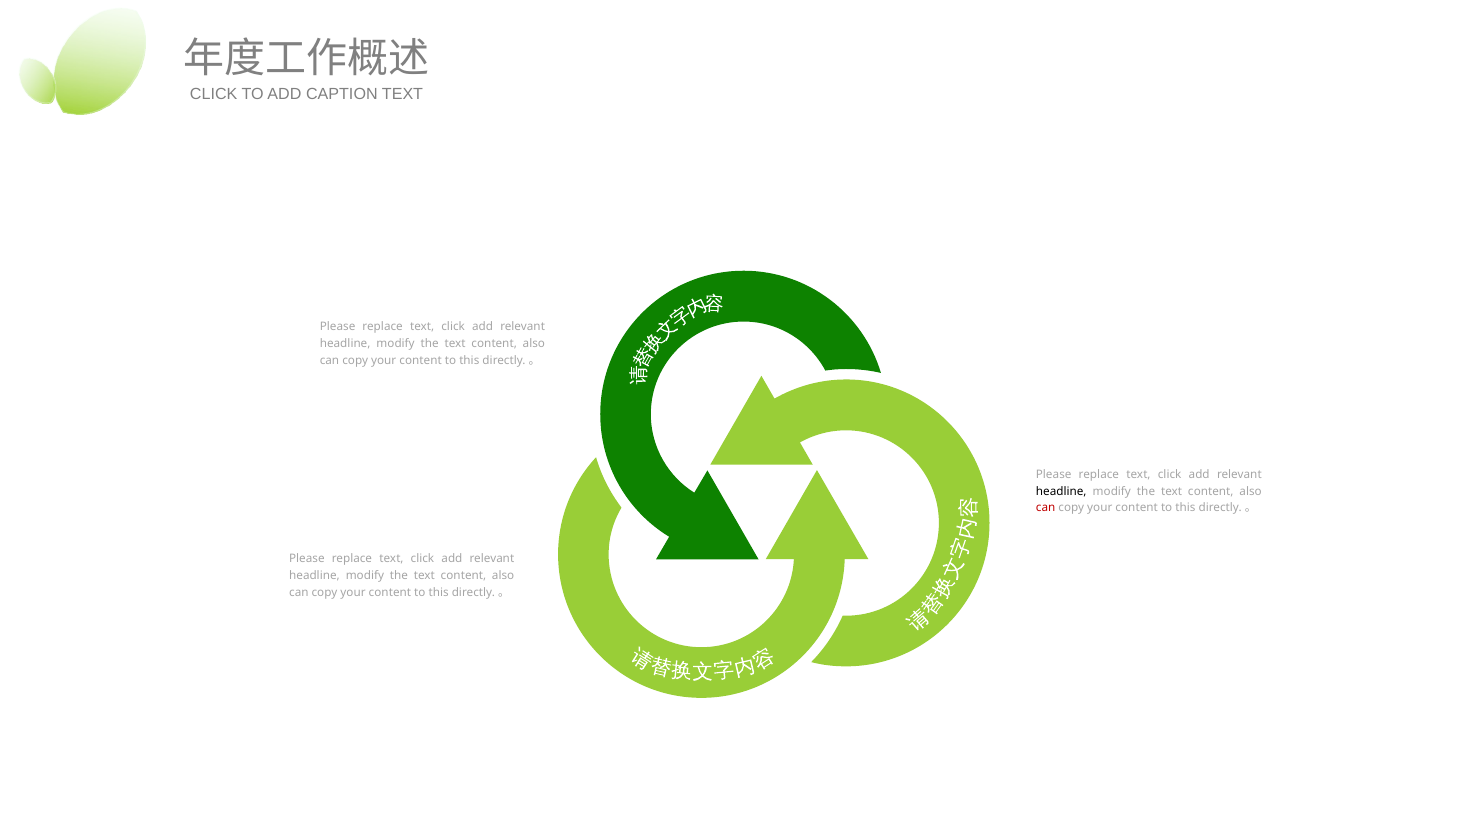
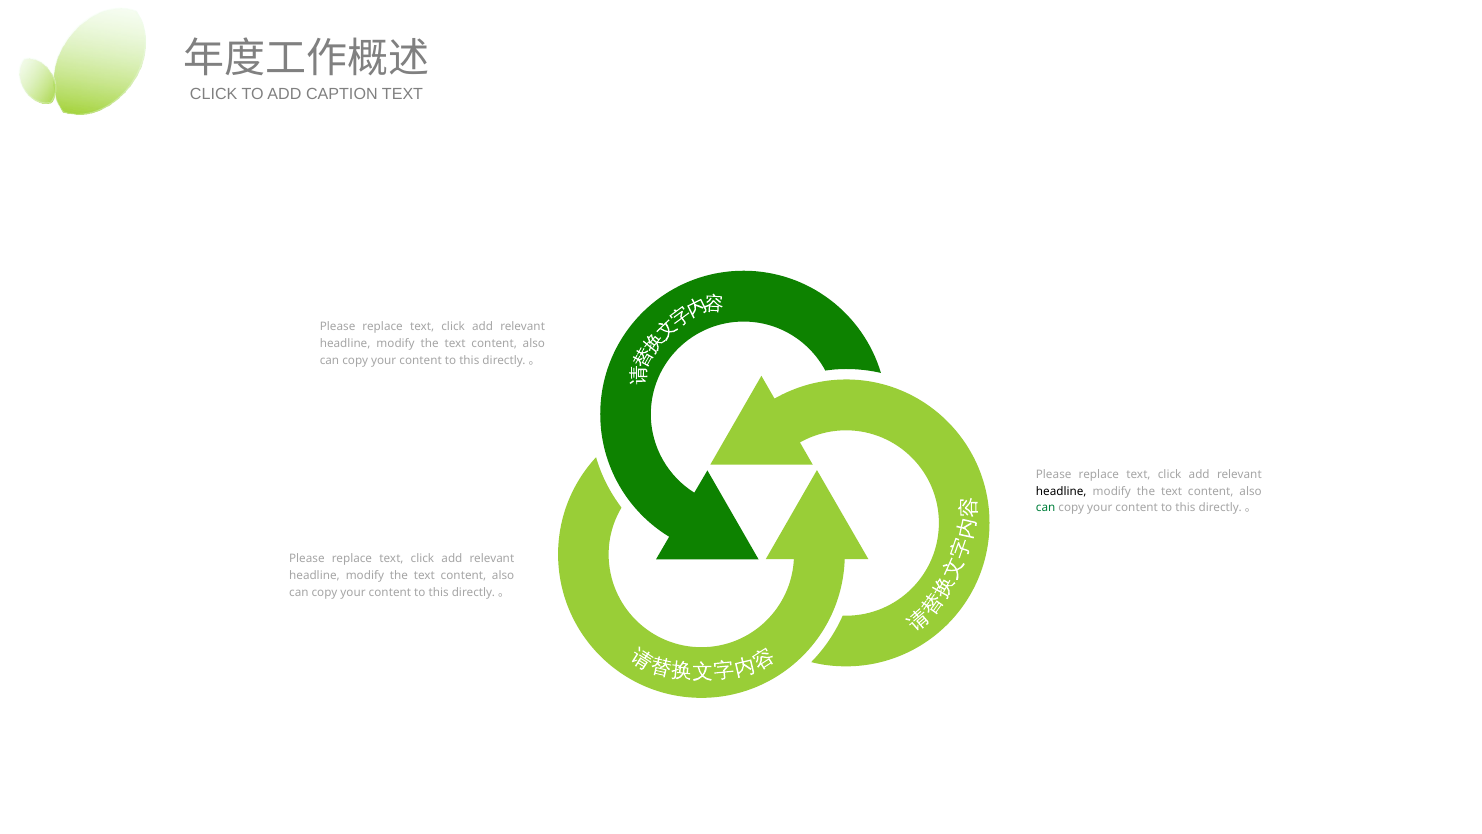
can at (1046, 508) colour: red -> green
